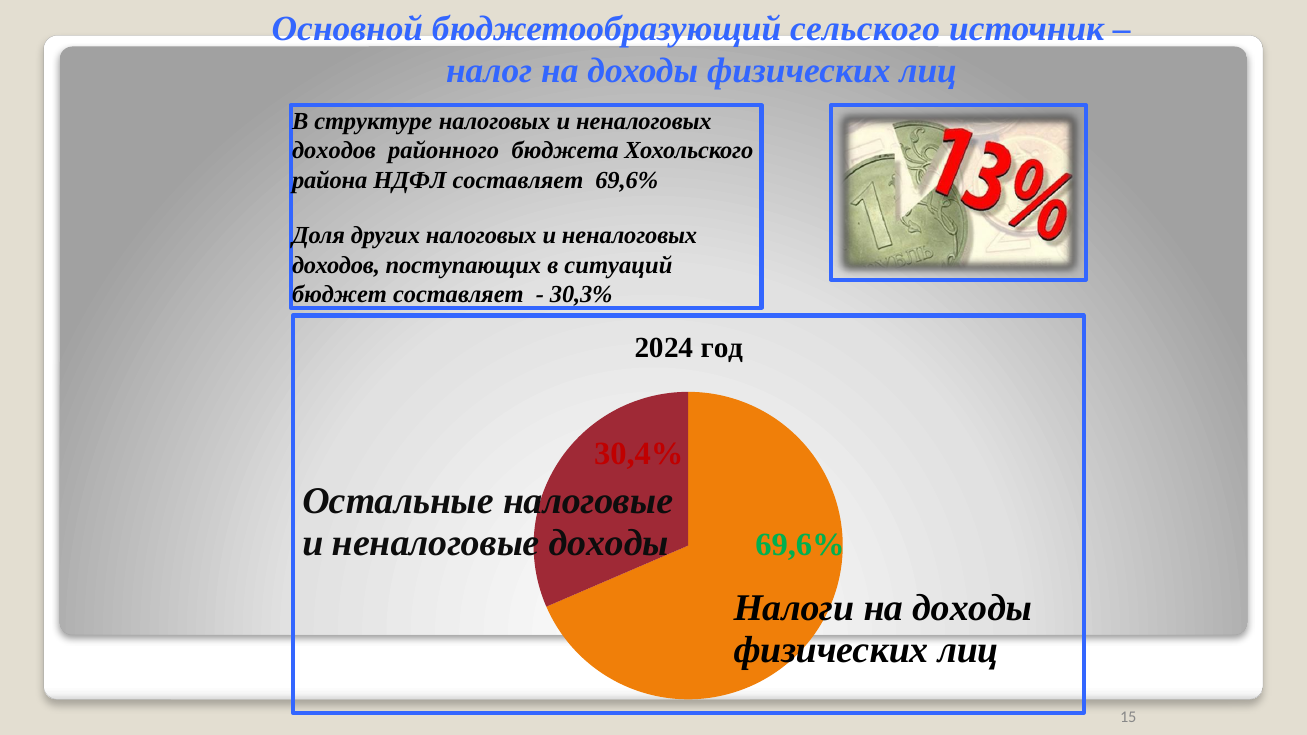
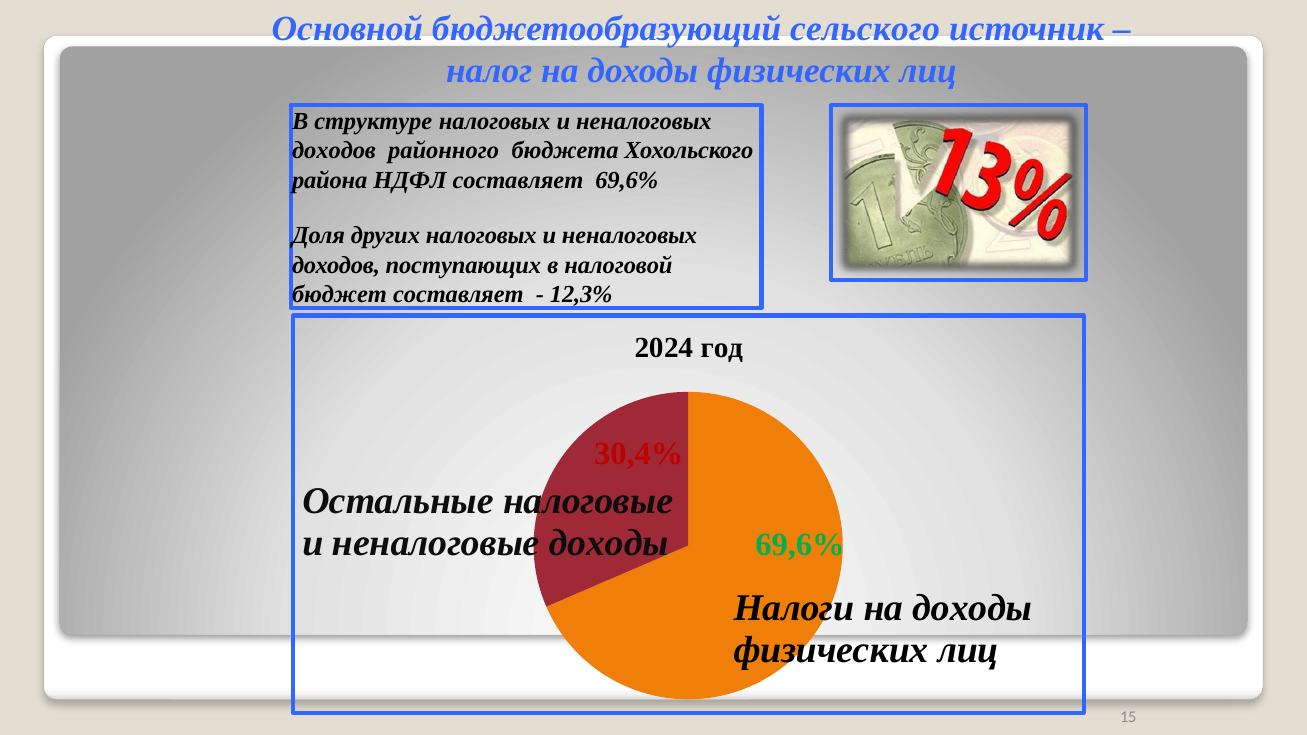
ситуаций: ситуаций -> налоговой
30,3%: 30,3% -> 12,3%
